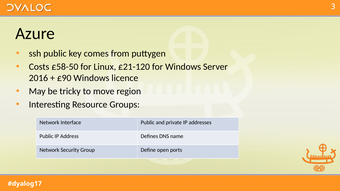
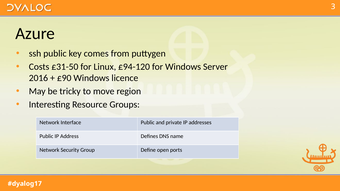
£58-50: £58-50 -> £31-50
£21-120: £21-120 -> £94-120
